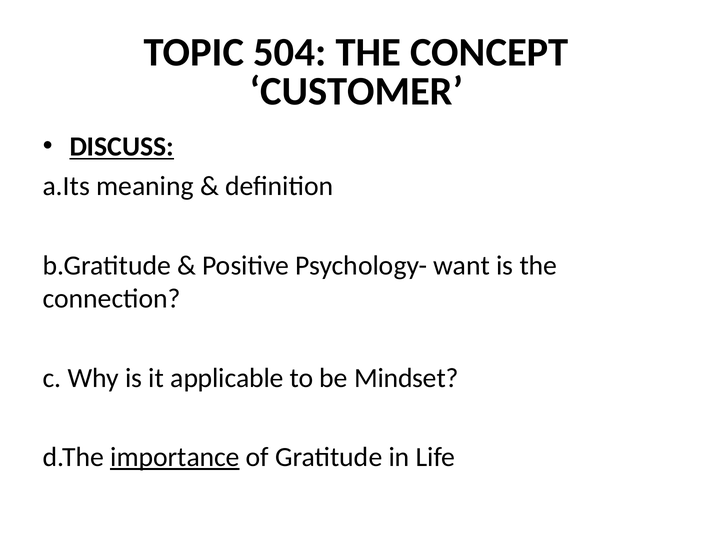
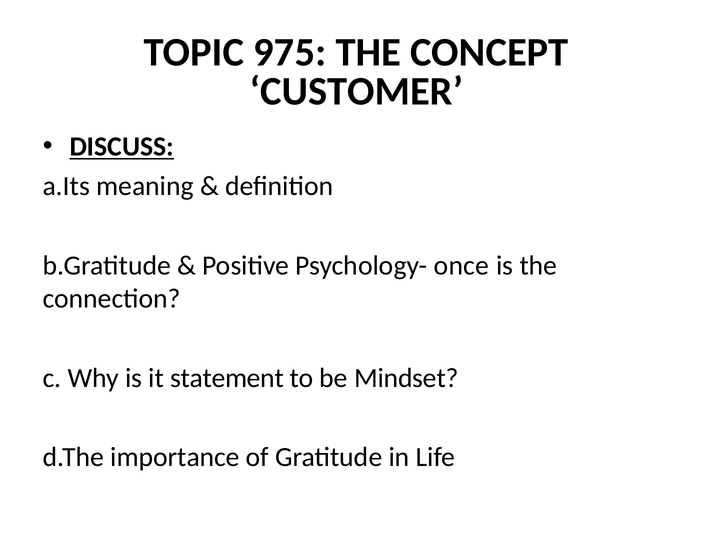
504: 504 -> 975
want: want -> once
applicable: applicable -> statement
importance underline: present -> none
